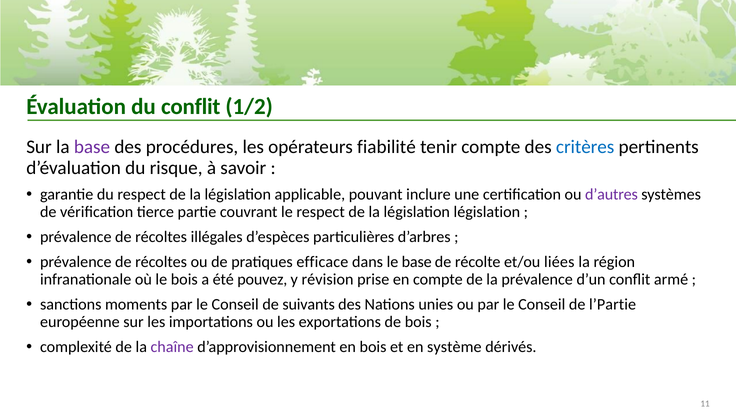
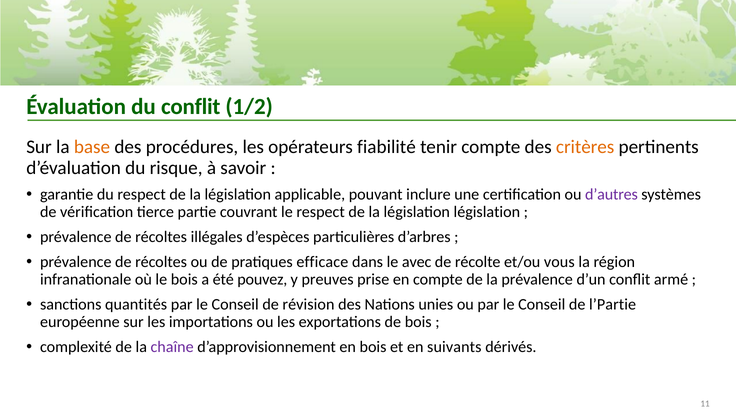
base at (92, 147) colour: purple -> orange
critères colour: blue -> orange
le base: base -> avec
liées: liées -> vous
révision: révision -> preuves
moments: moments -> quantités
suivants: suivants -> révision
système: système -> suivants
